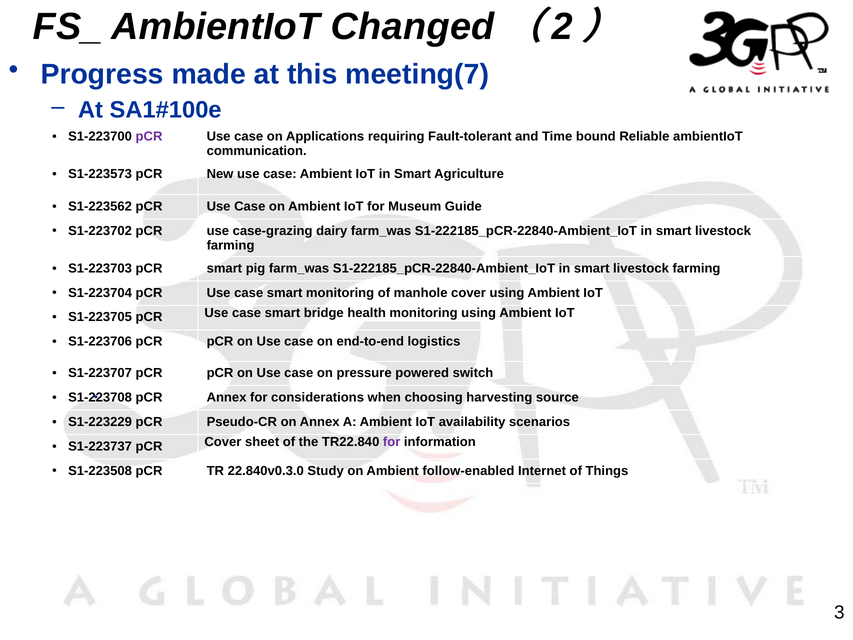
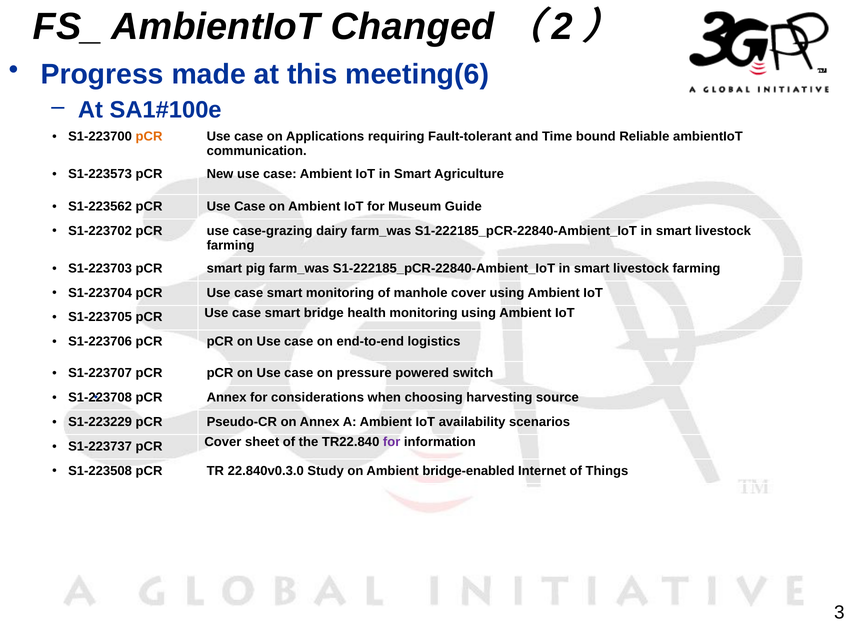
meeting(7: meeting(7 -> meeting(6
pCR at (149, 136) colour: purple -> orange
follow-enabled: follow-enabled -> bridge-enabled
